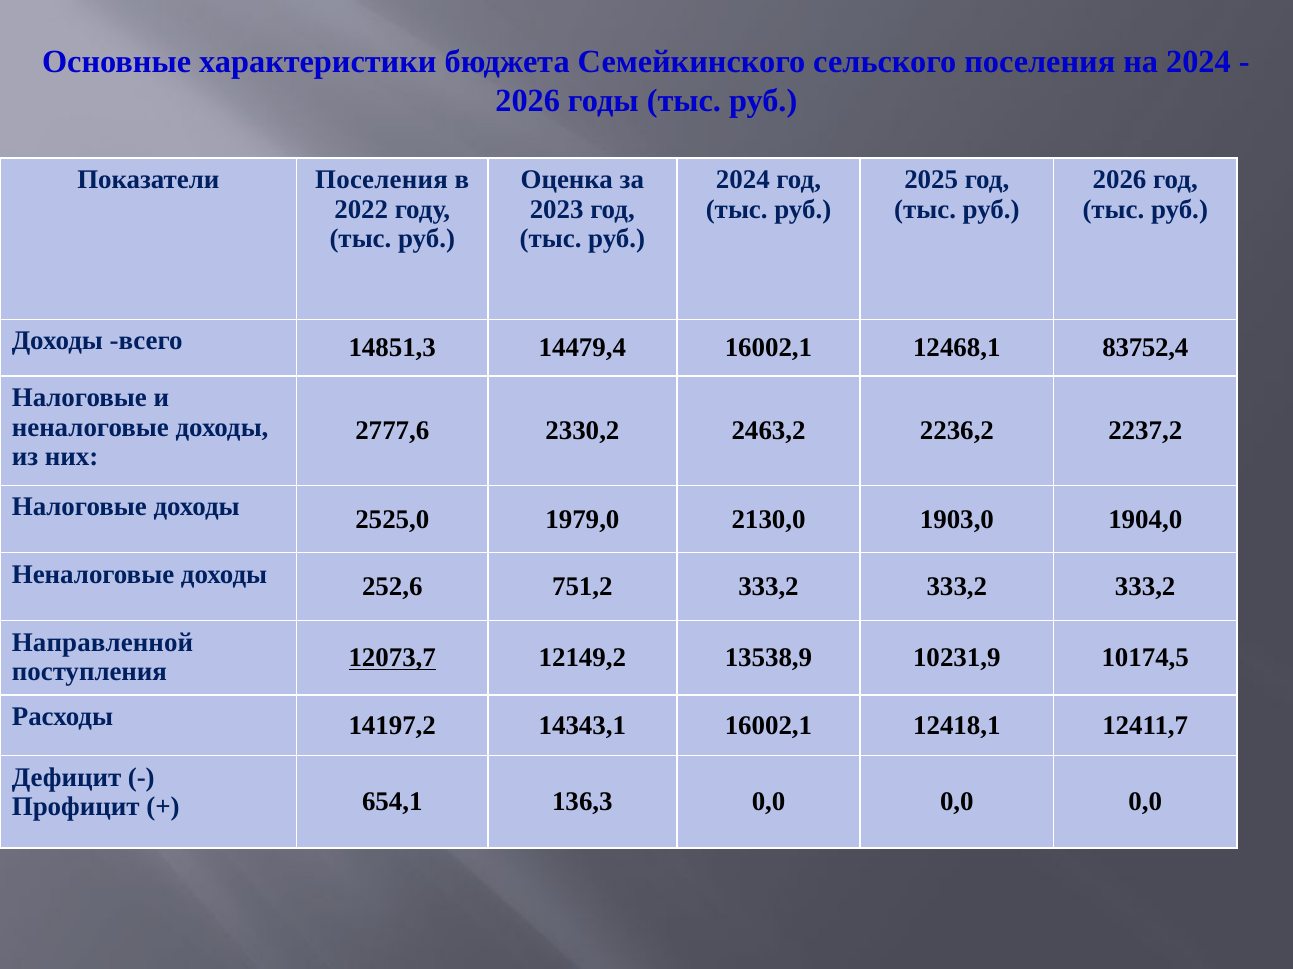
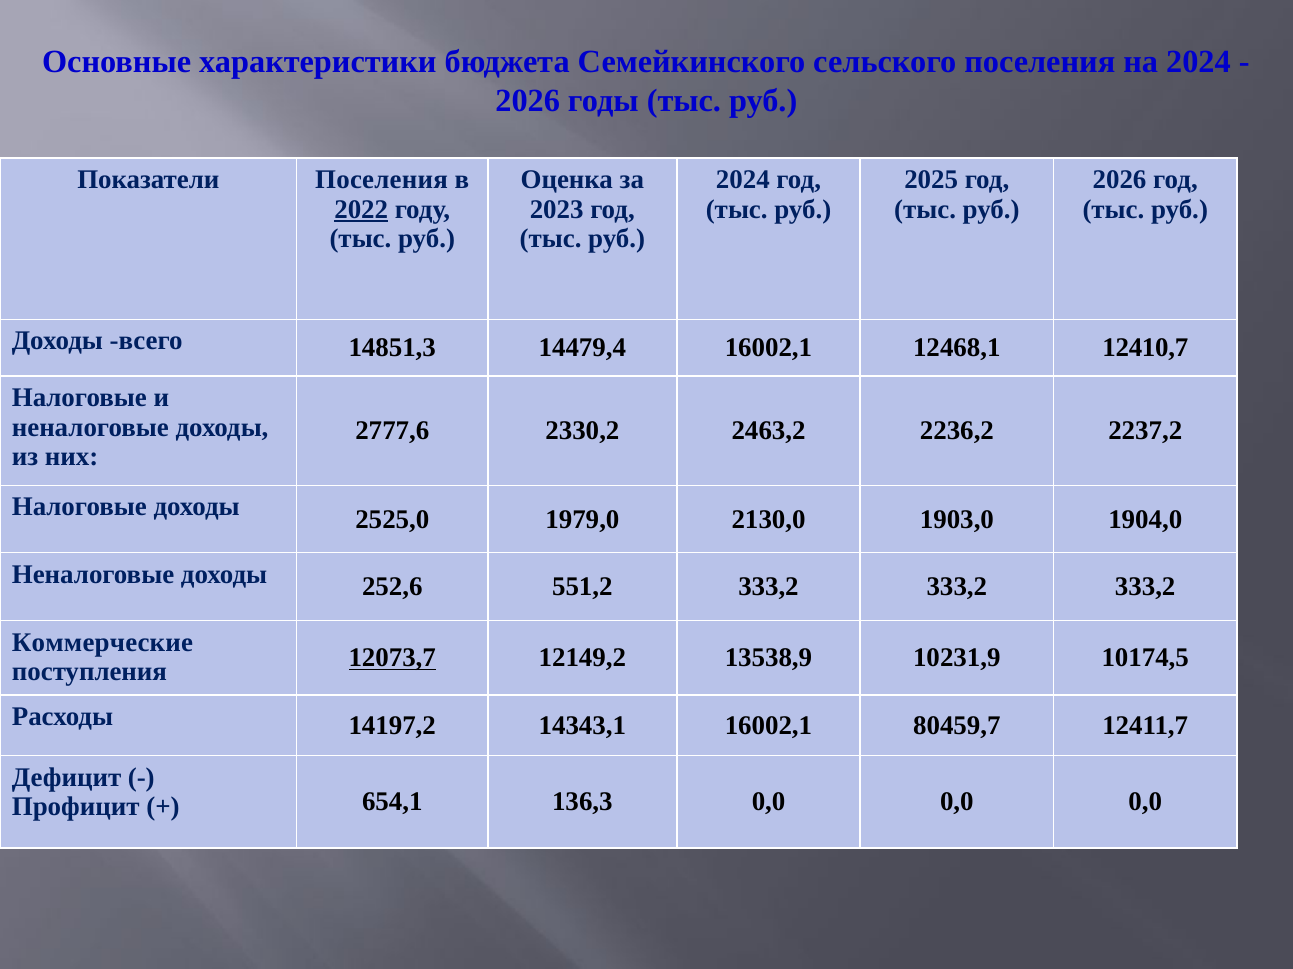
2022 underline: none -> present
83752,4: 83752,4 -> 12410,7
751,2: 751,2 -> 551,2
Направленной: Направленной -> Коммерческие
12418,1: 12418,1 -> 80459,7
